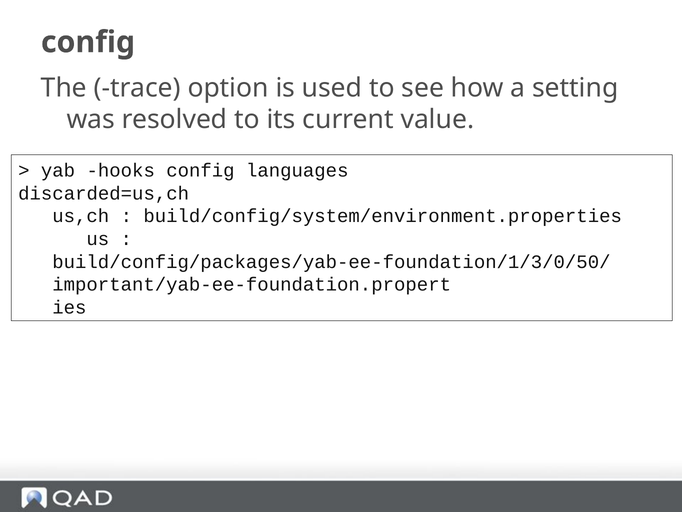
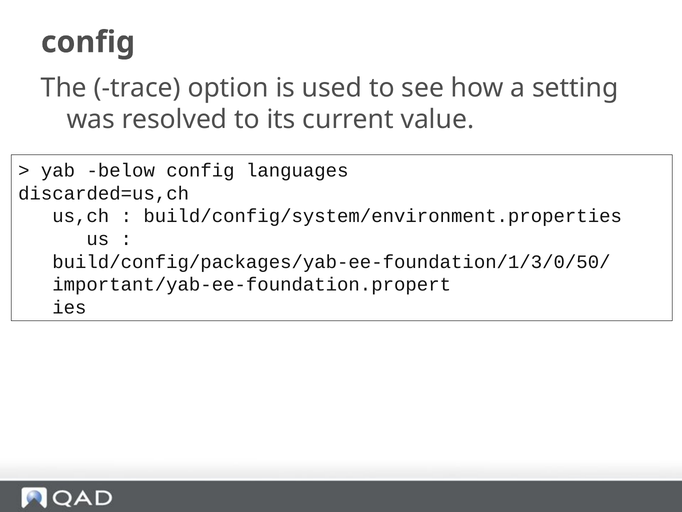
hooks: hooks -> below
